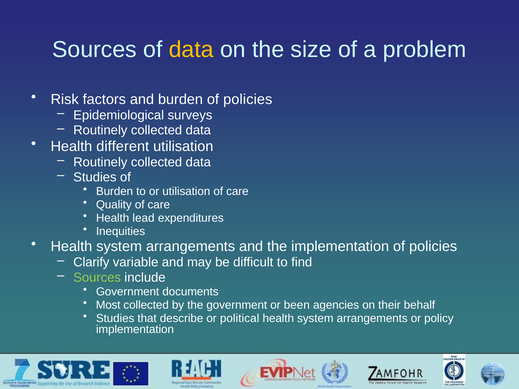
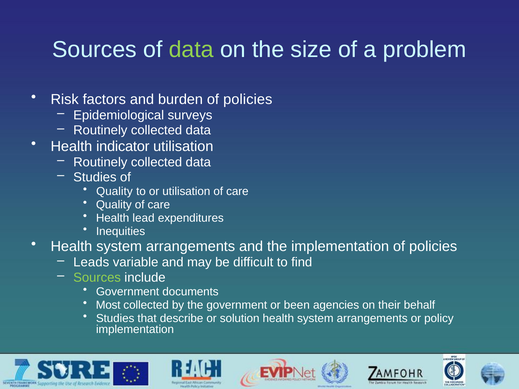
data at (191, 50) colour: yellow -> light green
different: different -> indicator
Burden at (115, 191): Burden -> Quality
Clarify: Clarify -> Leads
political: political -> solution
